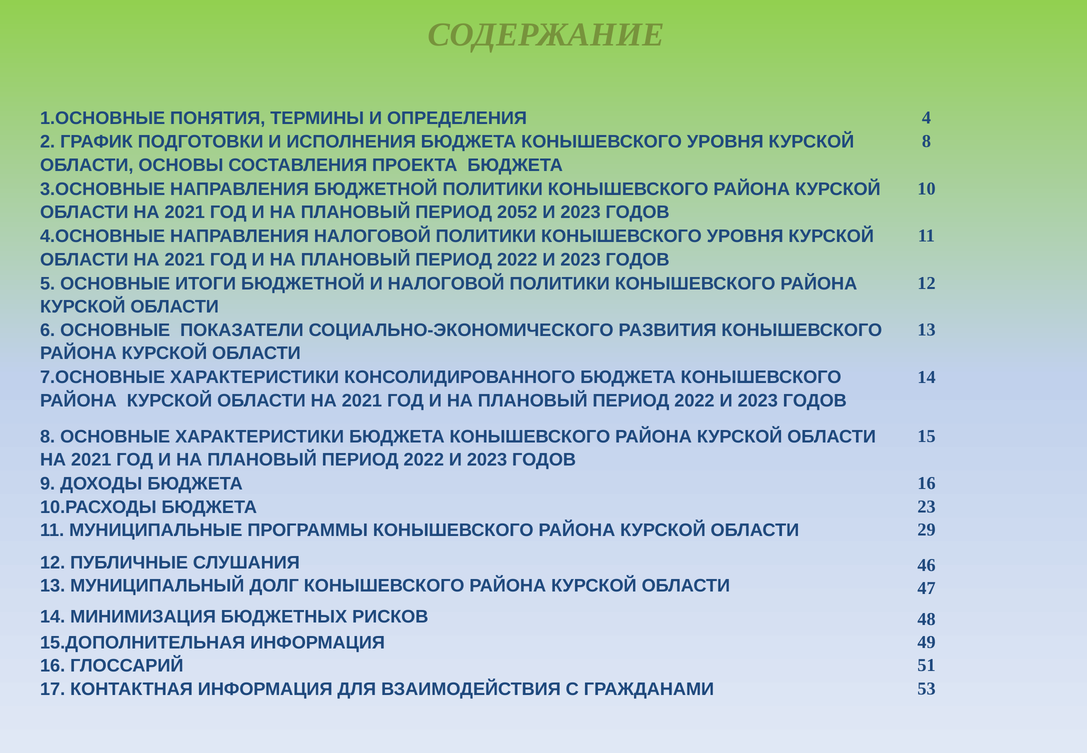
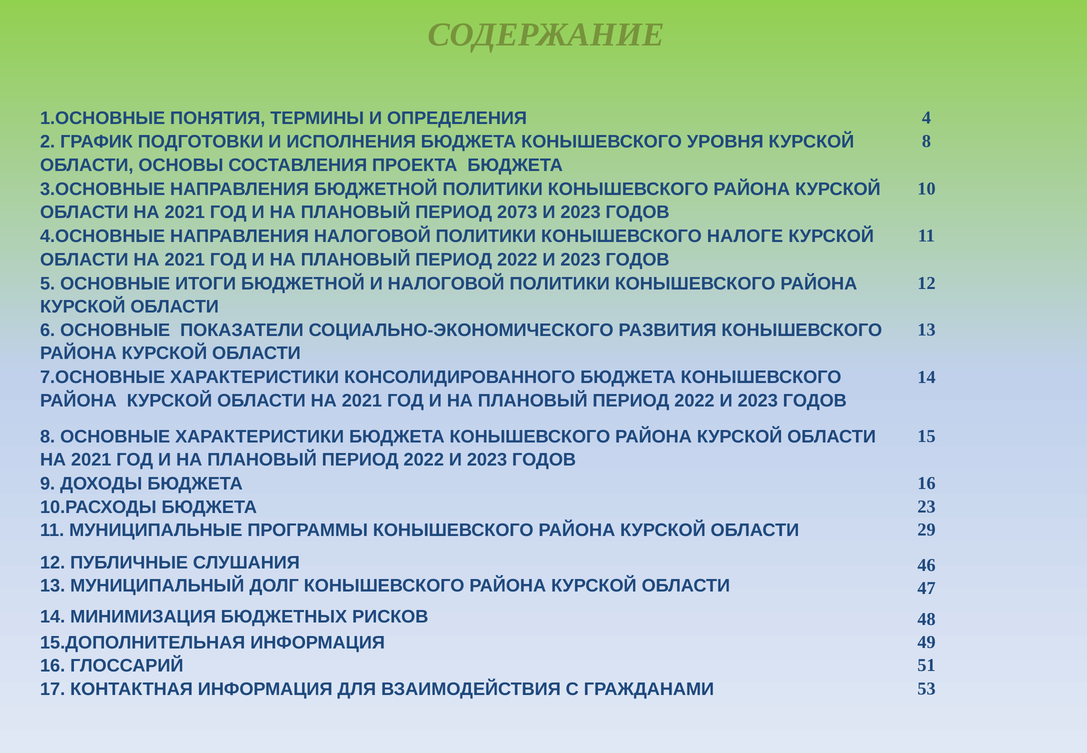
2052: 2052 -> 2073
ПОЛИТИКИ КОНЫШЕВСКОГО УРОВНЯ: УРОВНЯ -> НАЛОГЕ
